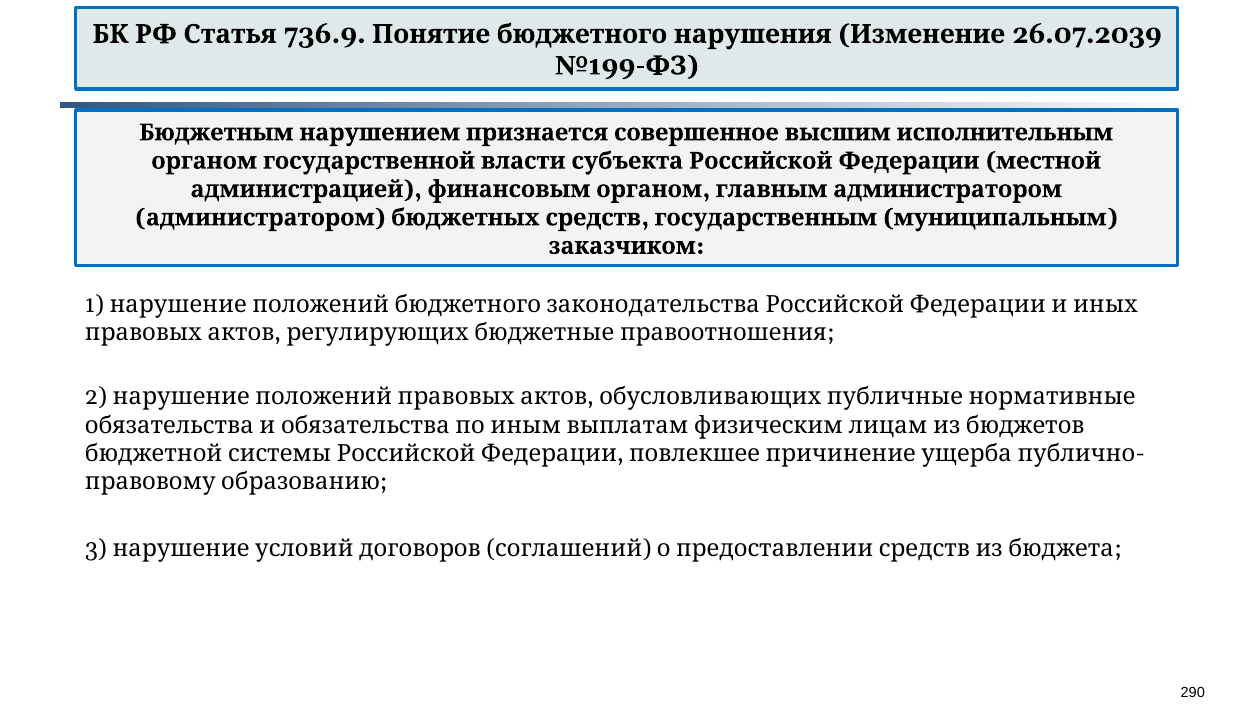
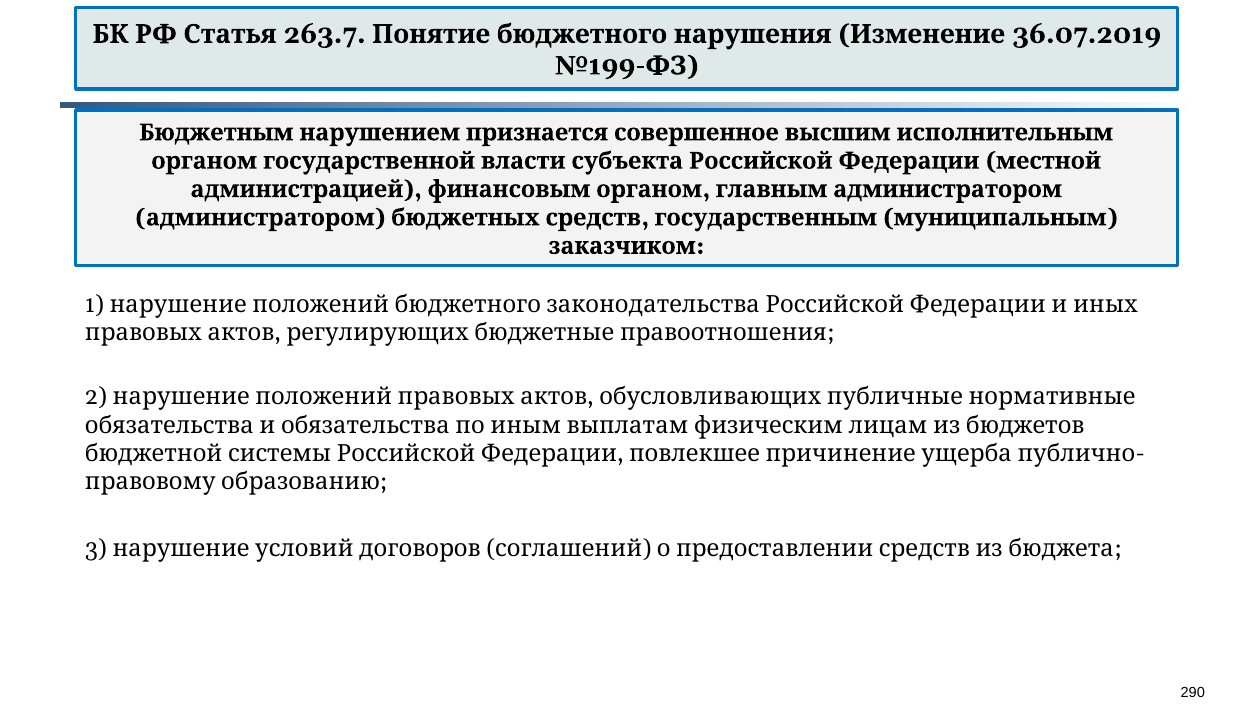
736.9: 736.9 -> 263.7
26.07.2039: 26.07.2039 -> 36.07.2019
